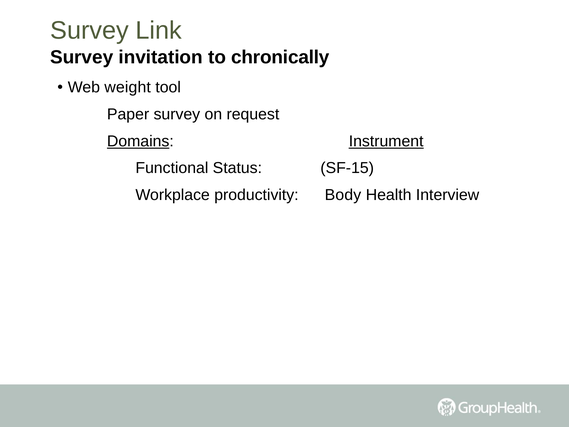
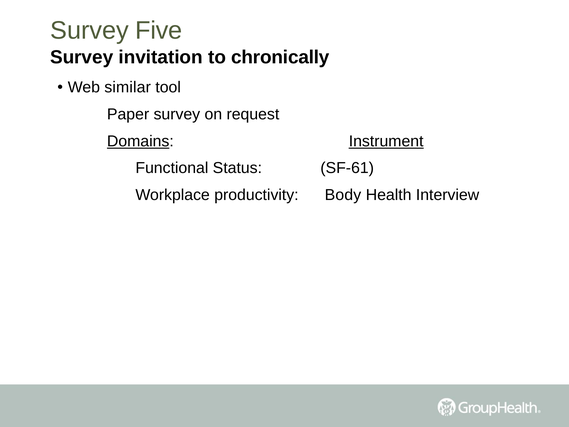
Link: Link -> Five
weight: weight -> similar
SF-15: SF-15 -> SF-61
